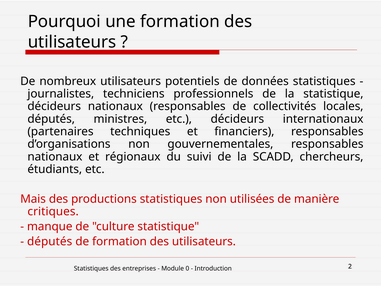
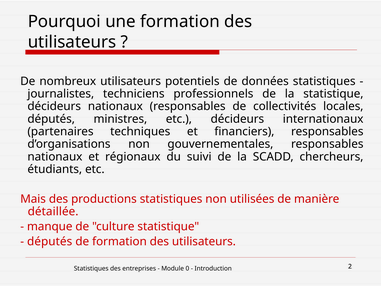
critiques: critiques -> détaillée
